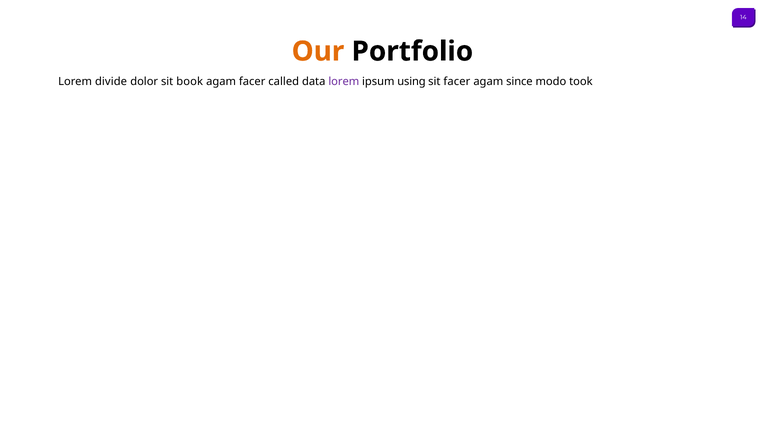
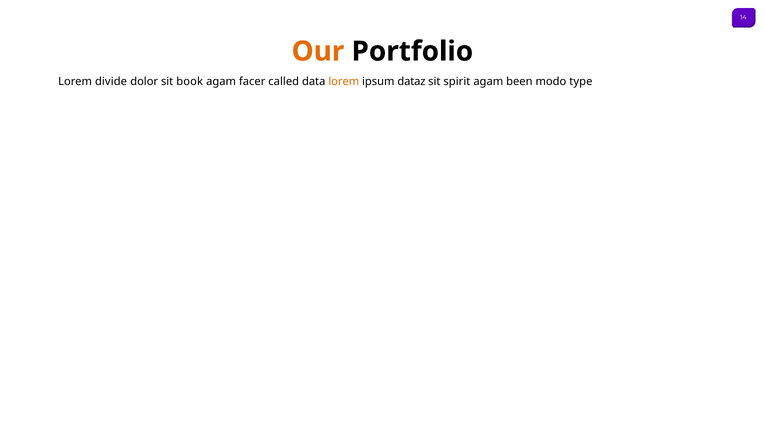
lorem at (344, 82) colour: purple -> orange
using: using -> dataz
sit facer: facer -> spirit
since: since -> been
took: took -> type
